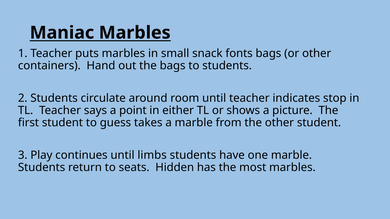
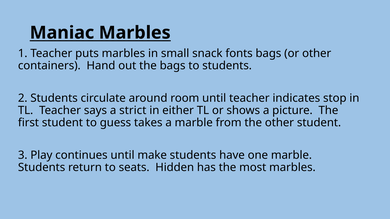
point: point -> strict
limbs: limbs -> make
